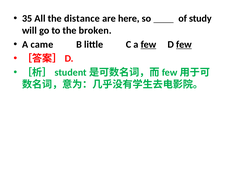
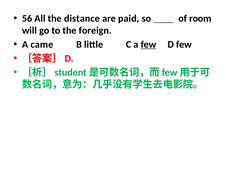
35: 35 -> 56
here: here -> paid
study: study -> room
broken: broken -> foreign
few at (184, 45) underline: present -> none
